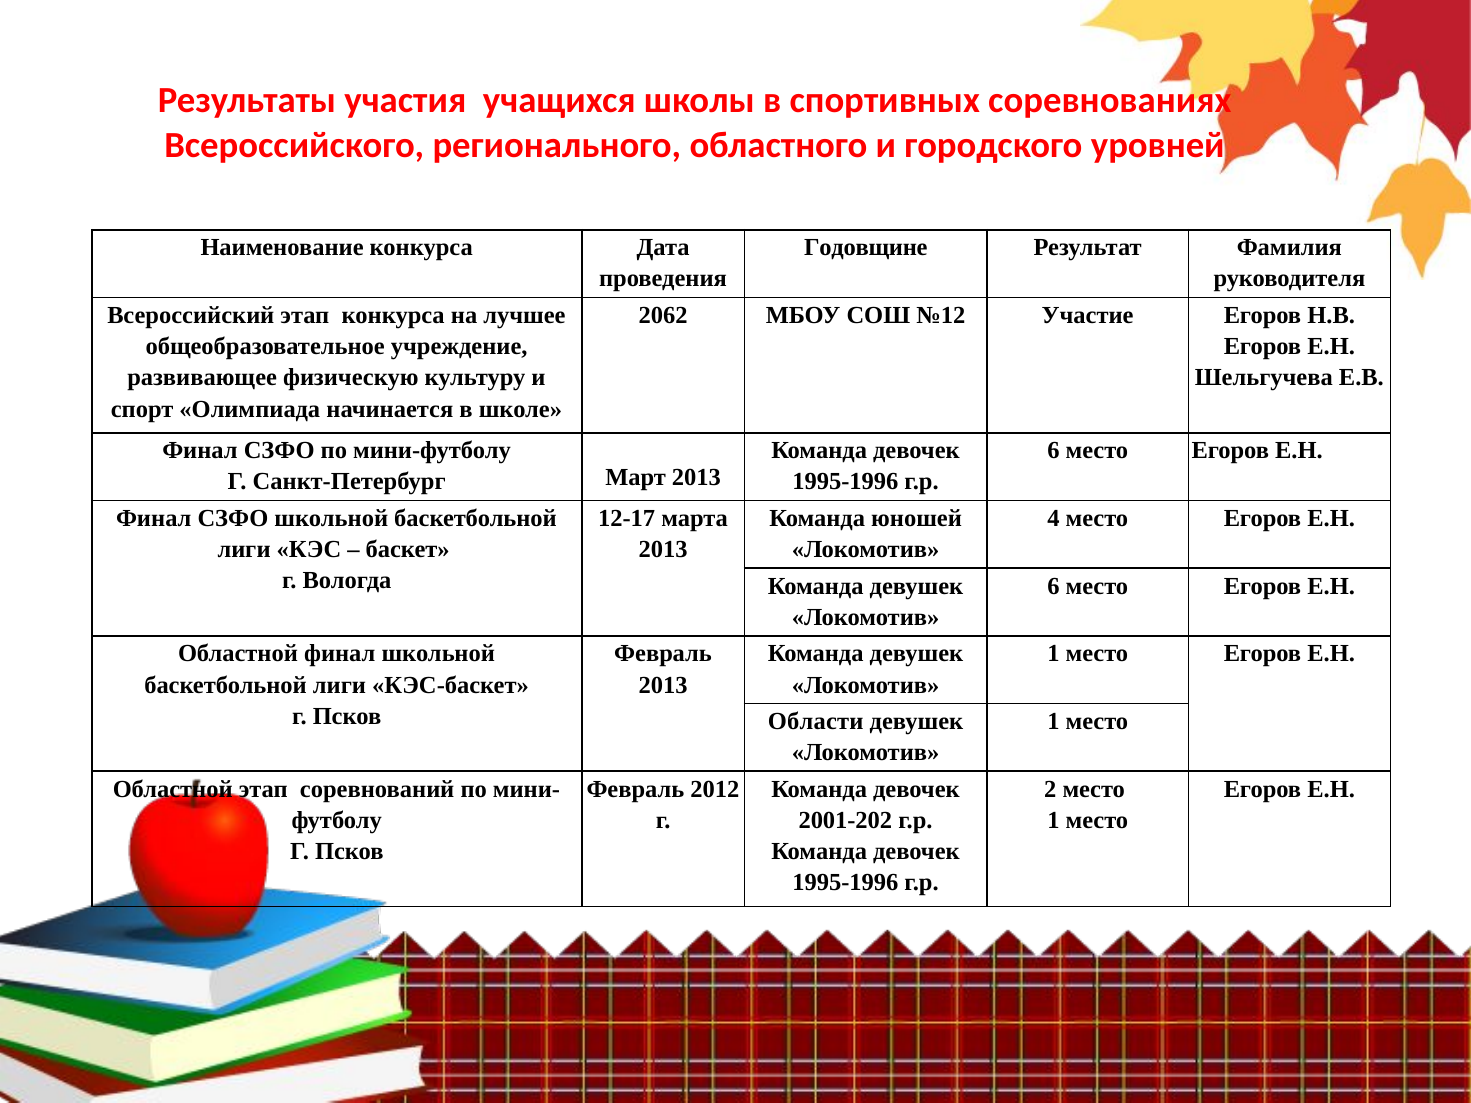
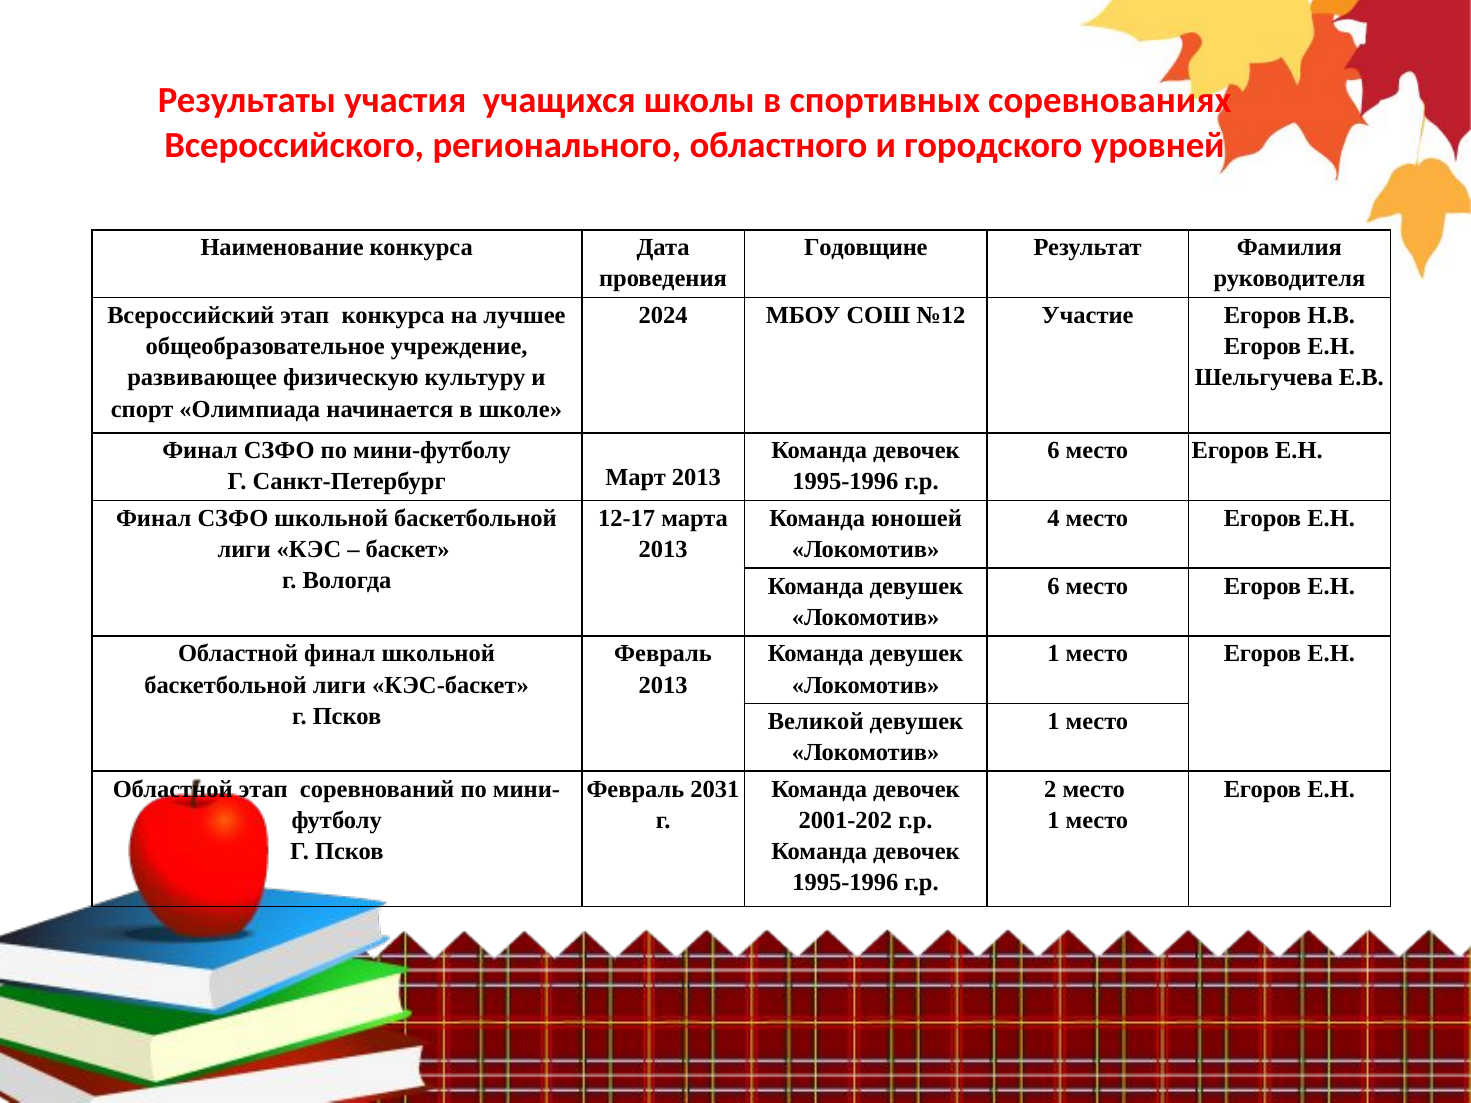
2062: 2062 -> 2024
Области: Области -> Великой
2012: 2012 -> 2031
